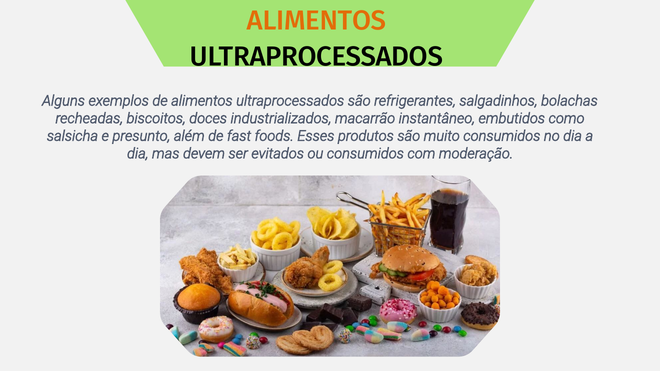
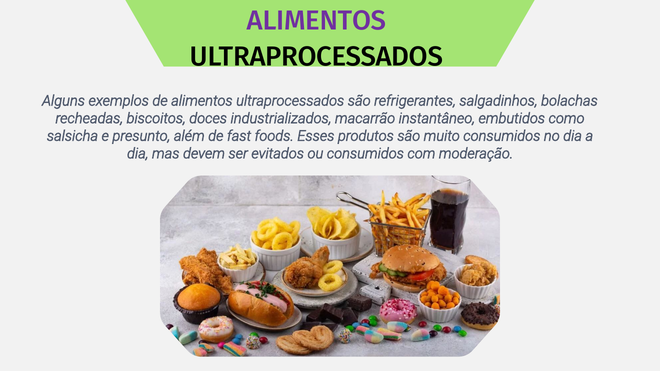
ALIMENTOS at (317, 21) colour: orange -> purple
